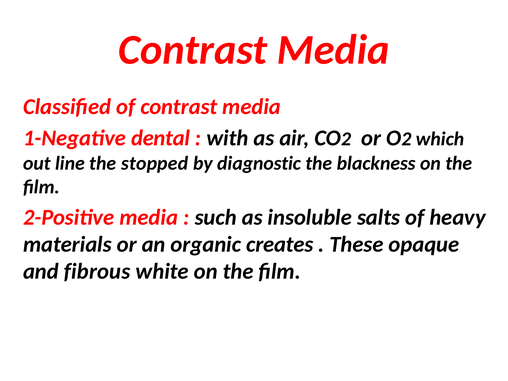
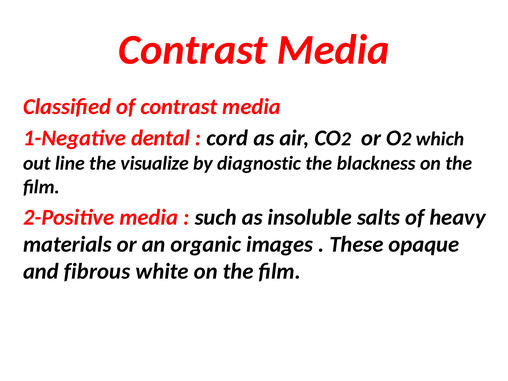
with: with -> cord
stopped: stopped -> visualize
creates: creates -> images
